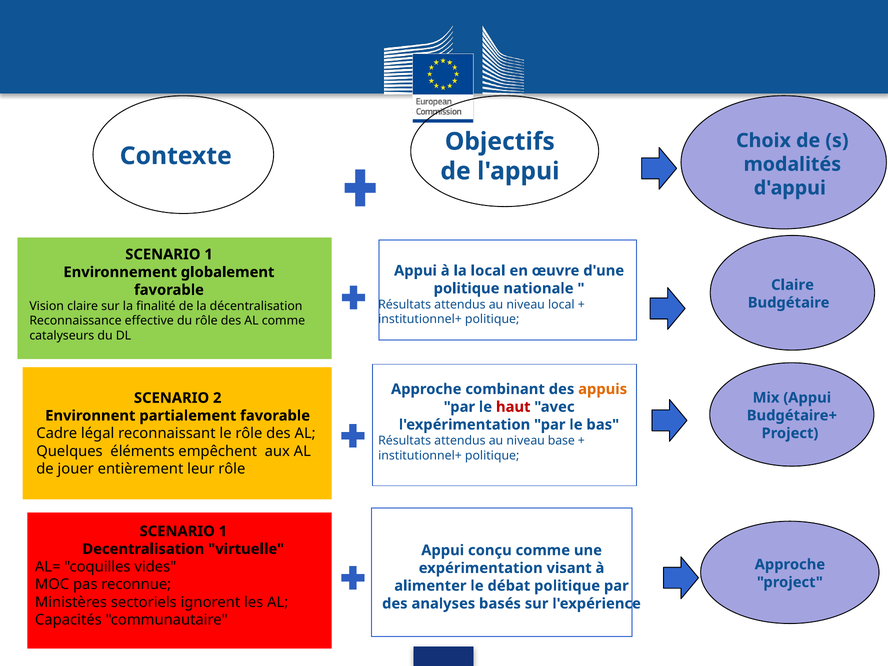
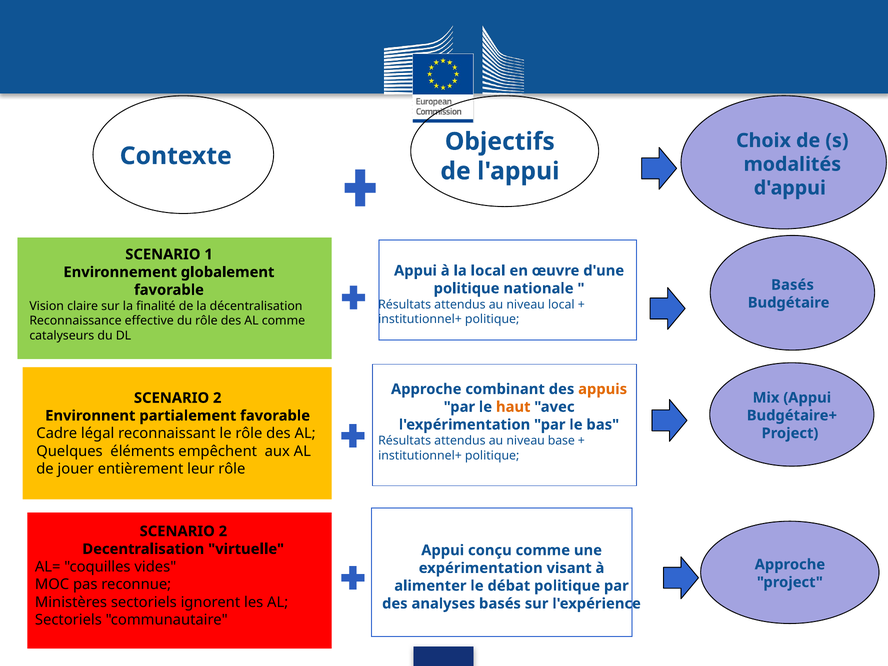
Claire at (793, 285): Claire -> Basés
haut colour: red -> orange
1 at (223, 531): 1 -> 2
Capacités at (68, 620): Capacités -> Sectoriels
